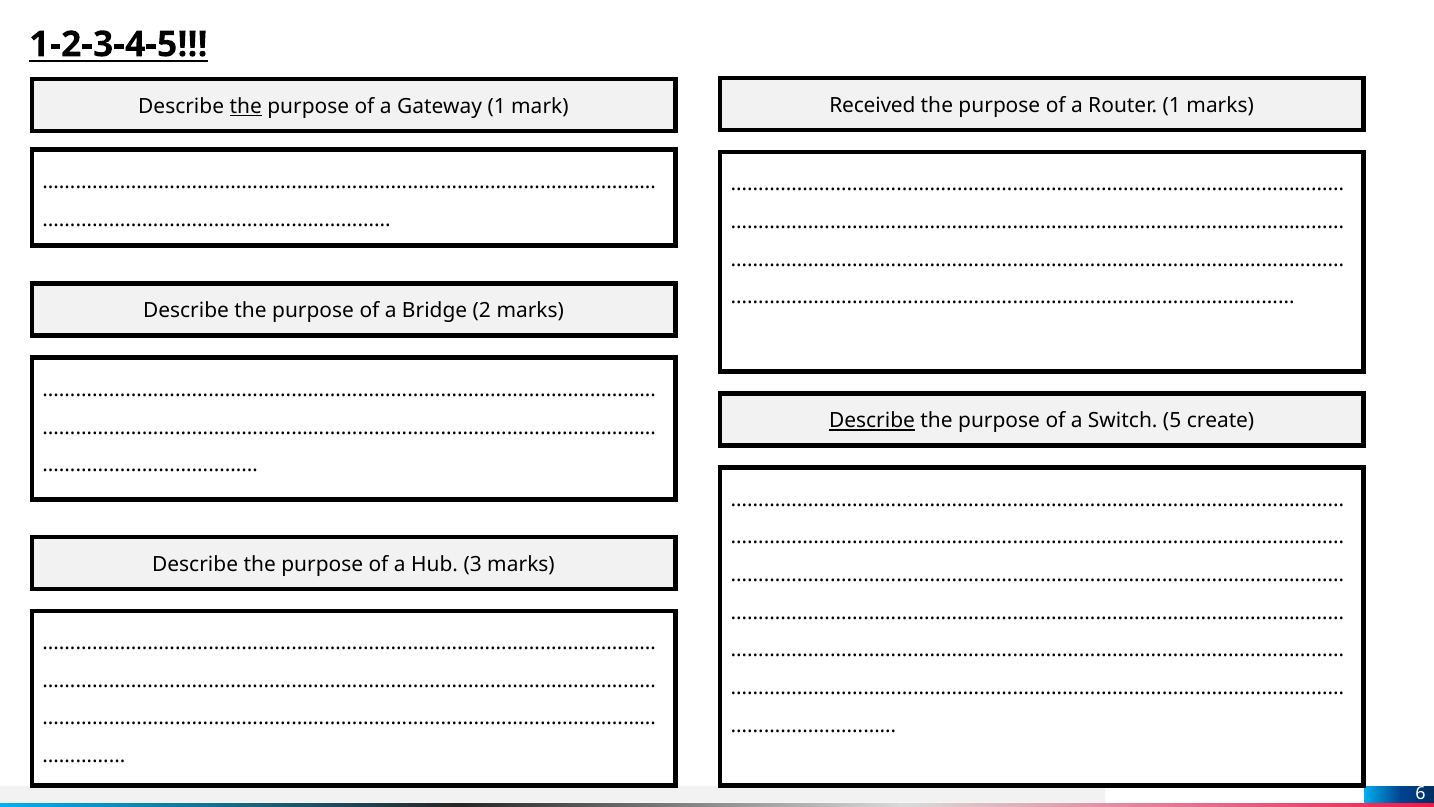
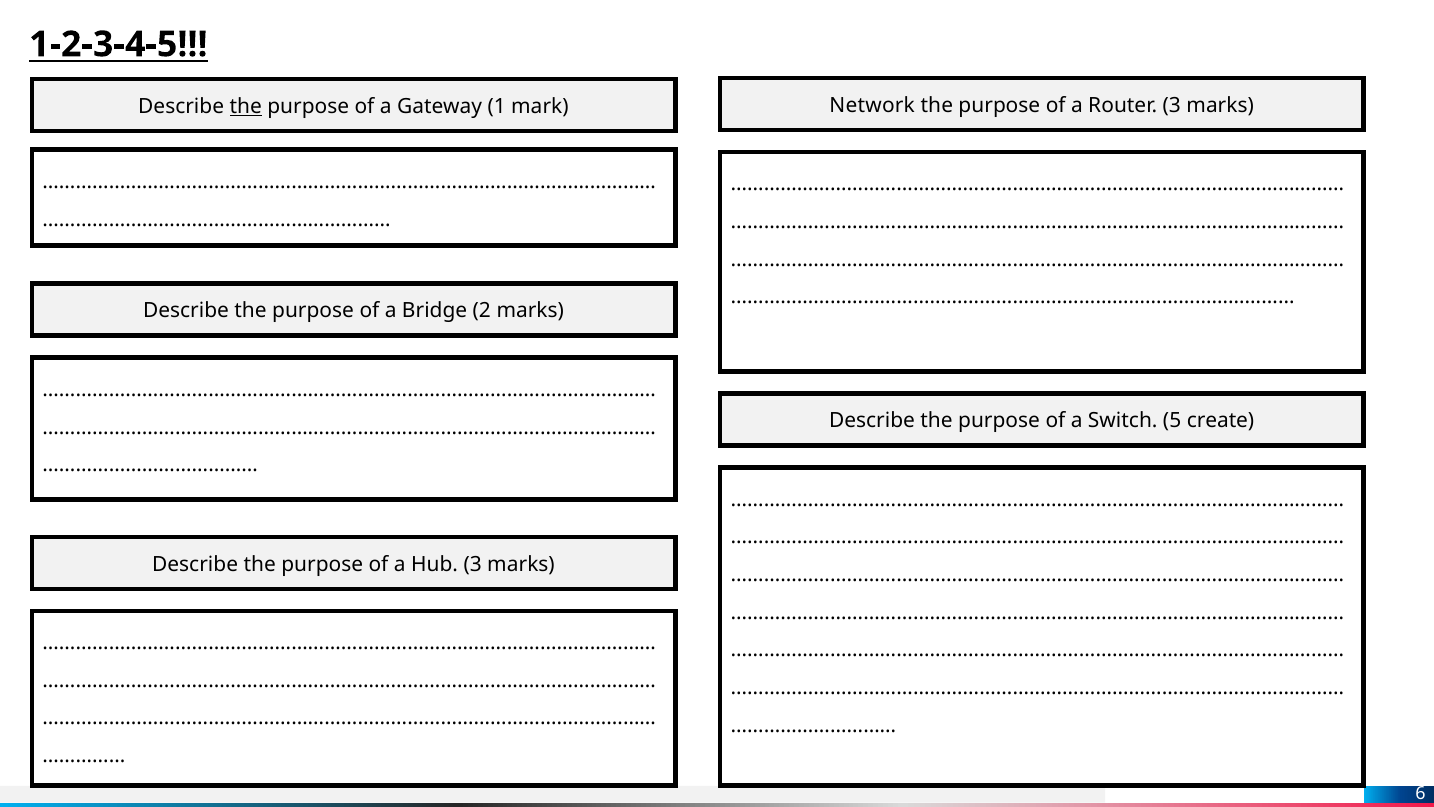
Received: Received -> Network
Router 1: 1 -> 3
Describe at (872, 421) underline: present -> none
